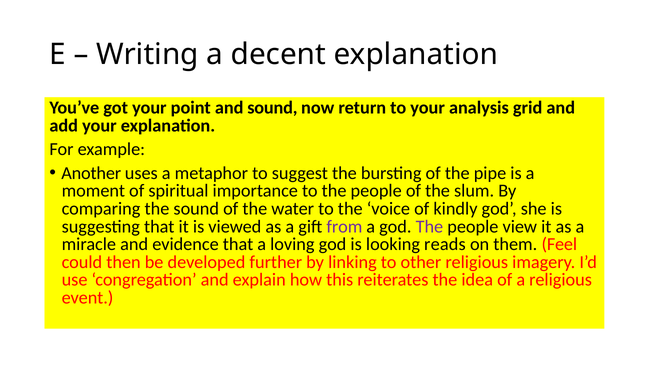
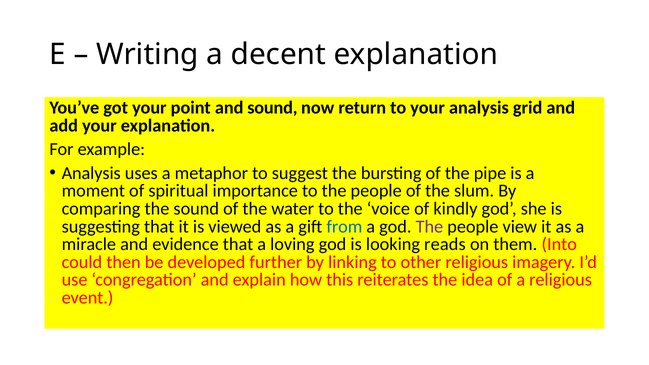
Another at (91, 173): Another -> Analysis
from colour: purple -> blue
Feel: Feel -> Into
